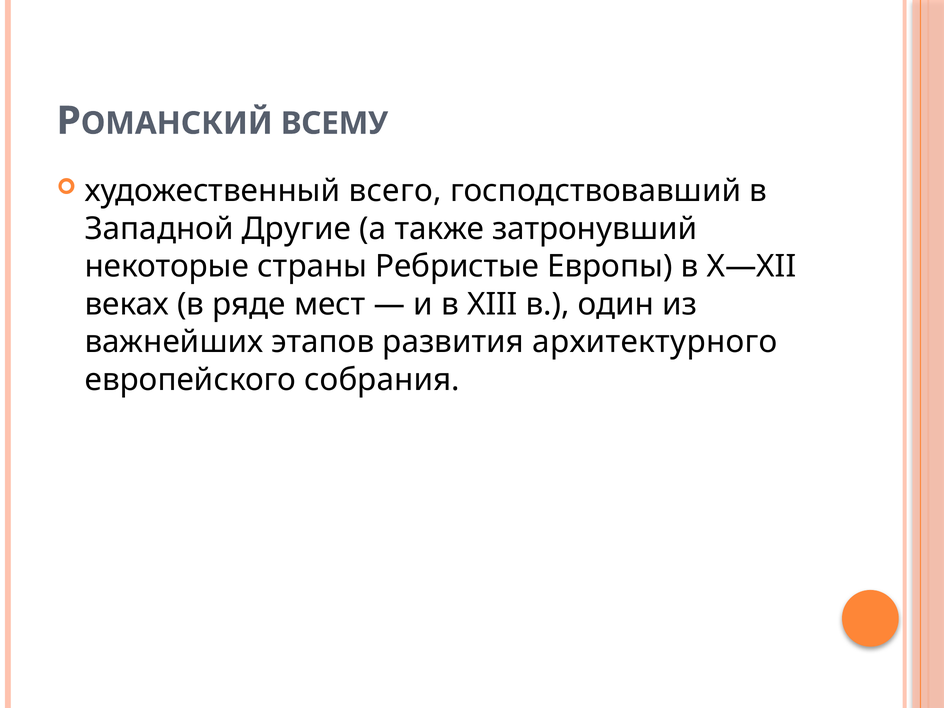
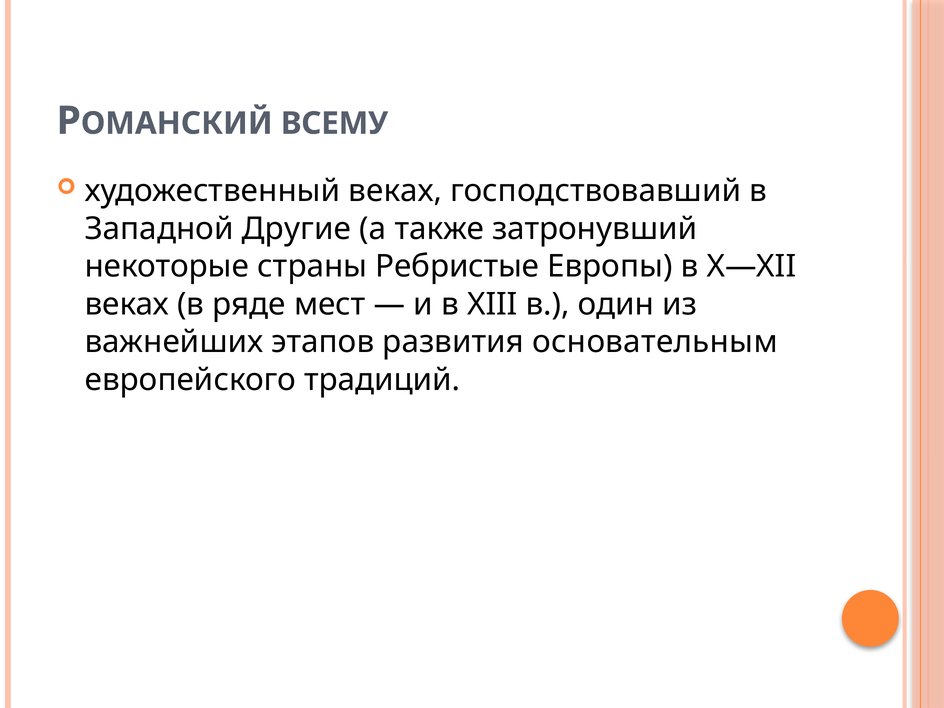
художественный всего: всего -> веках
архитектурного: архитектурного -> основательным
собрания: собрания -> традиций
